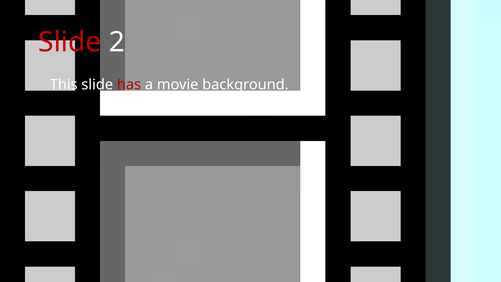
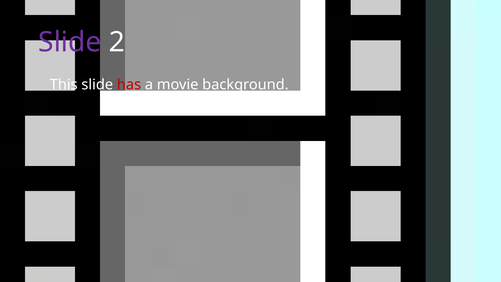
Slide at (70, 42) colour: red -> purple
